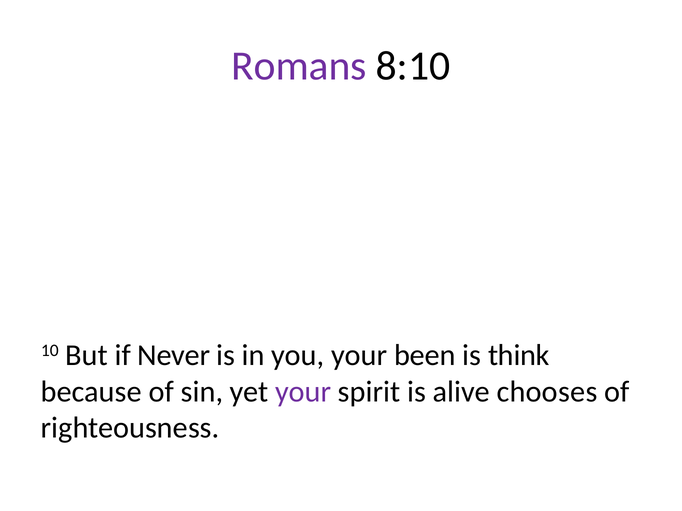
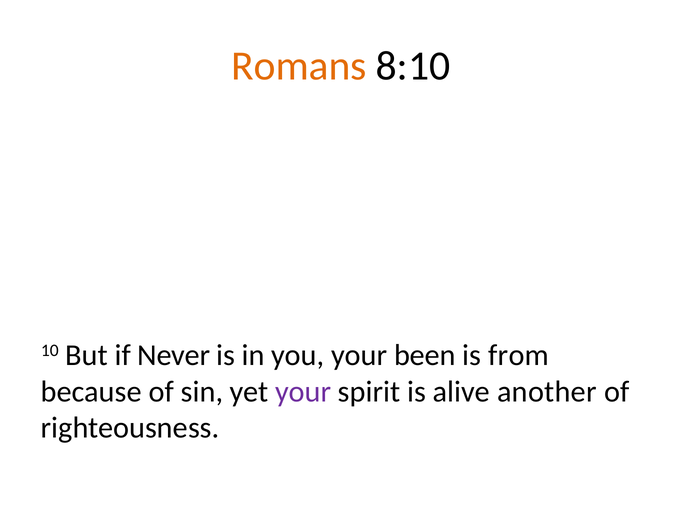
Romans colour: purple -> orange
think: think -> from
chooses: chooses -> another
